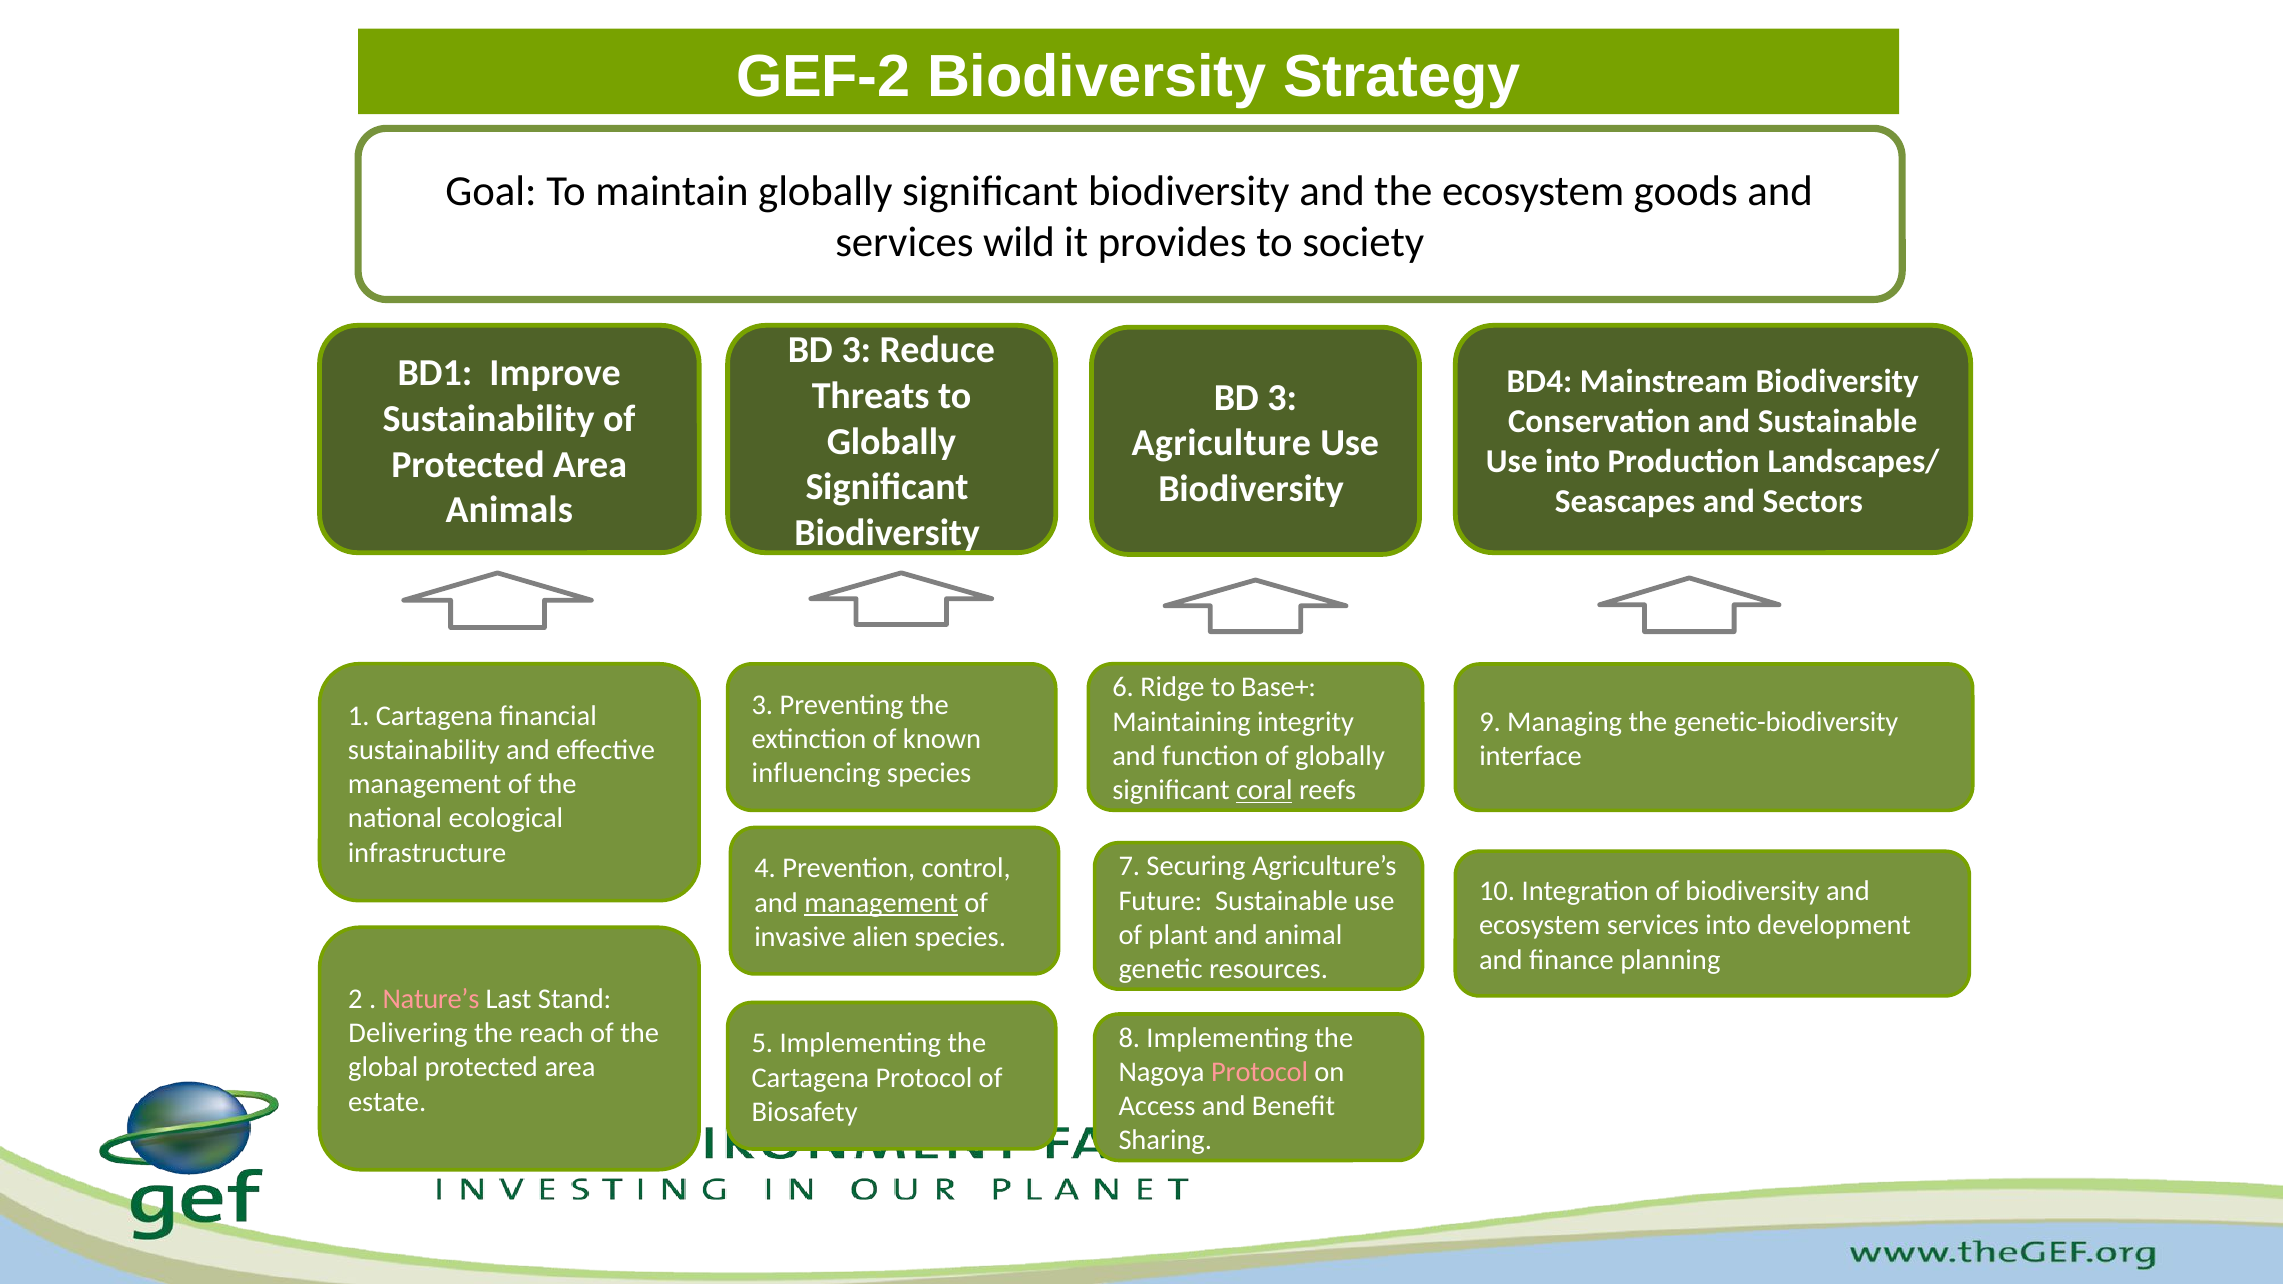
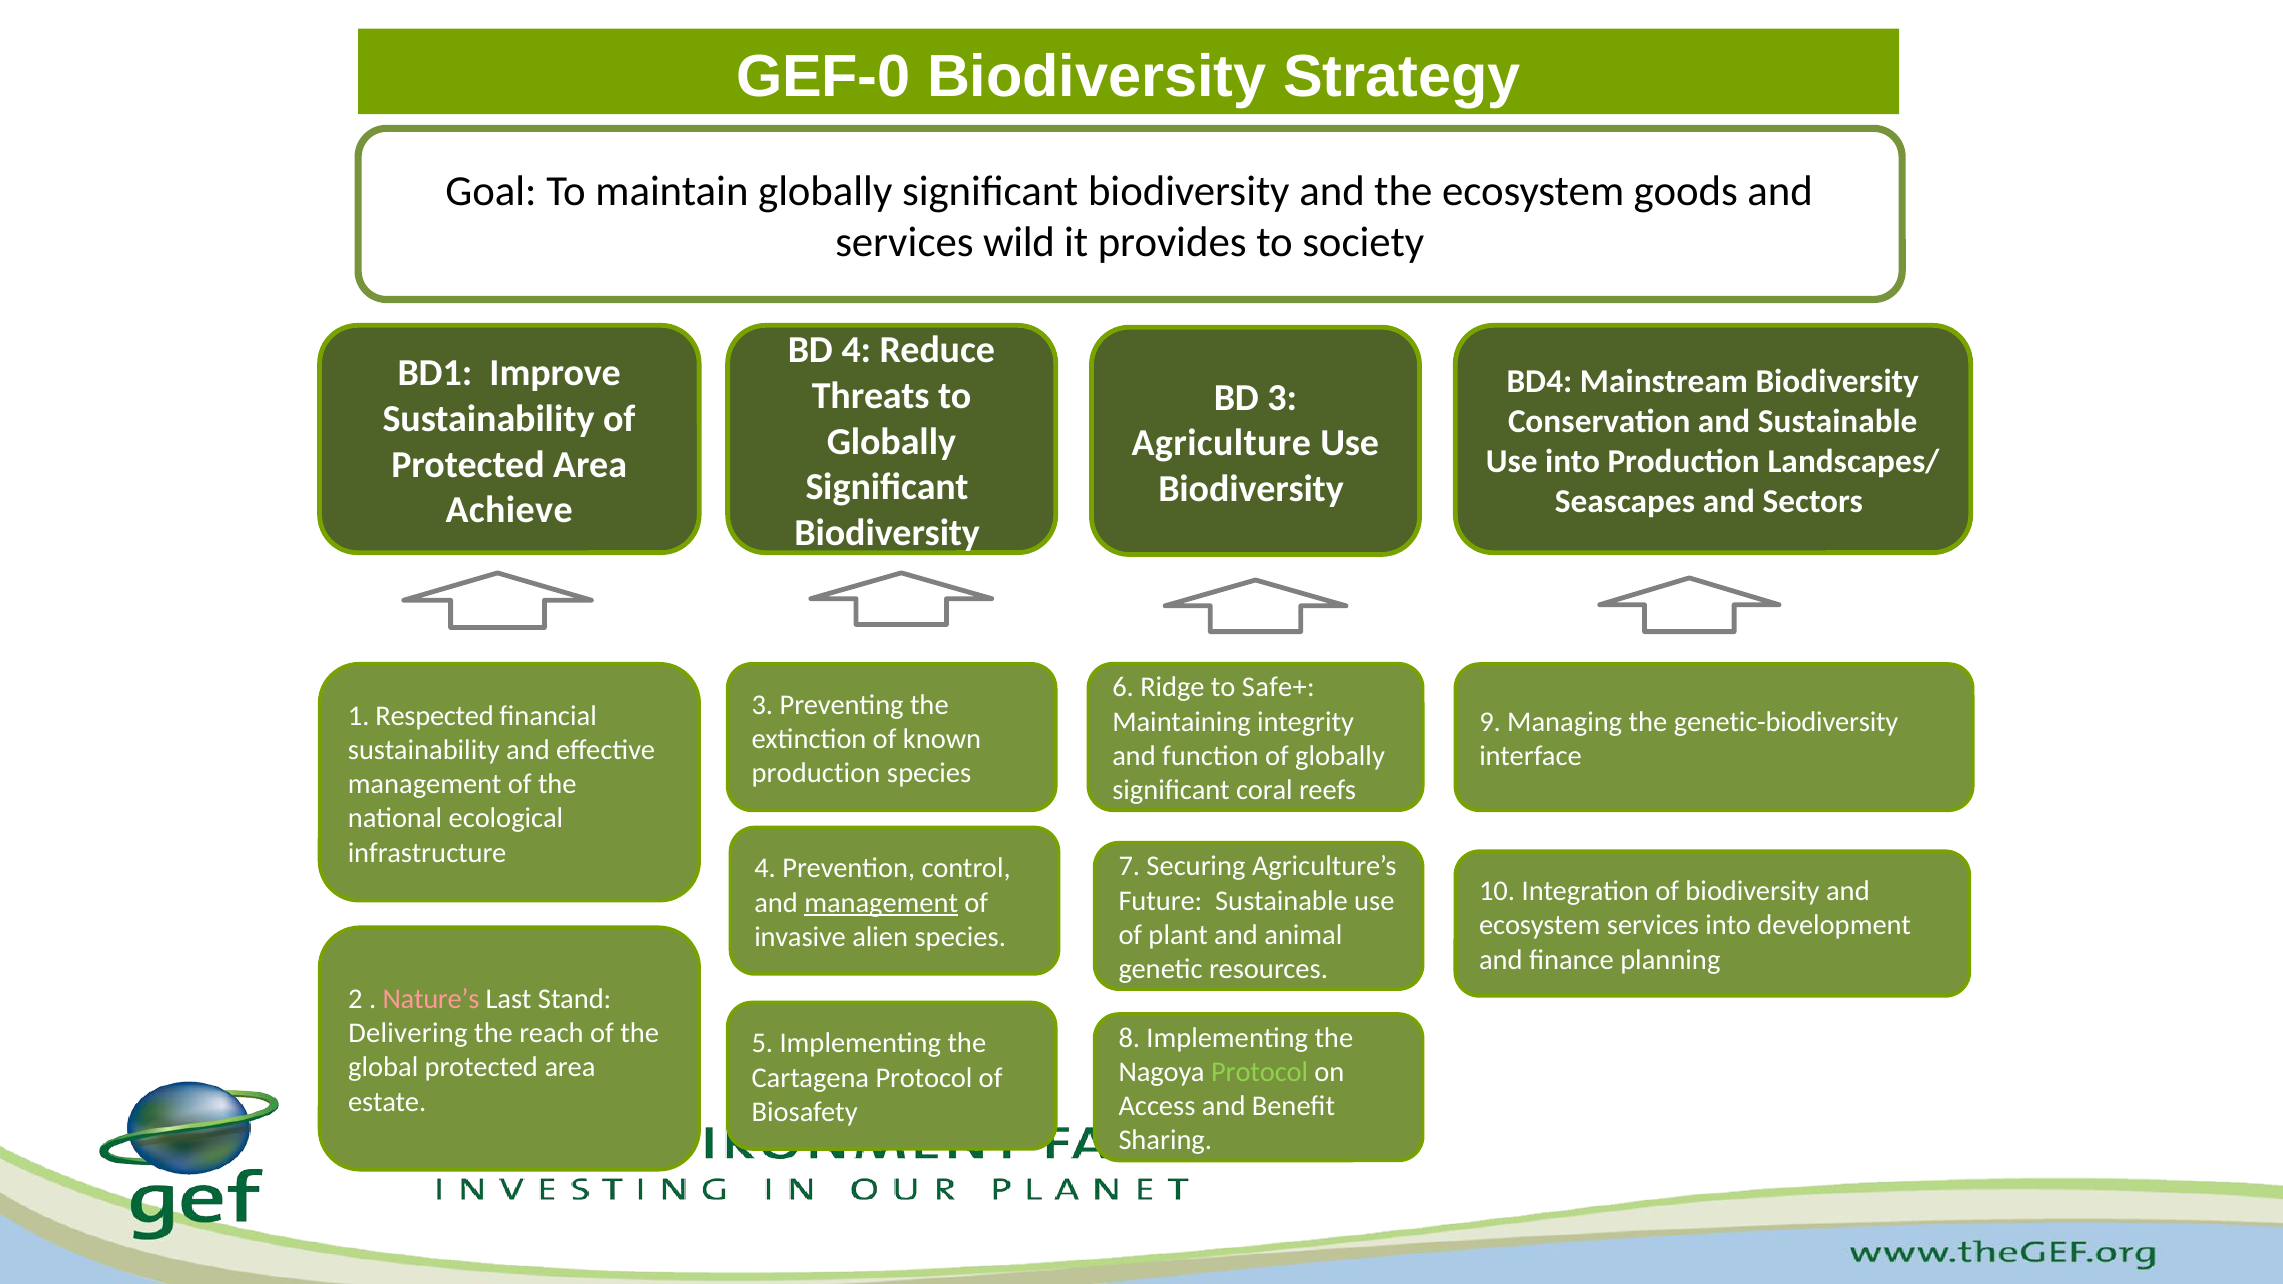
GEF-2: GEF-2 -> GEF-0
3 at (856, 350): 3 -> 4
Animals: Animals -> Achieve
Base+: Base+ -> Safe+
1 Cartagena: Cartagena -> Respected
influencing at (816, 773): influencing -> production
coral underline: present -> none
Protocol at (1260, 1072) colour: pink -> light green
